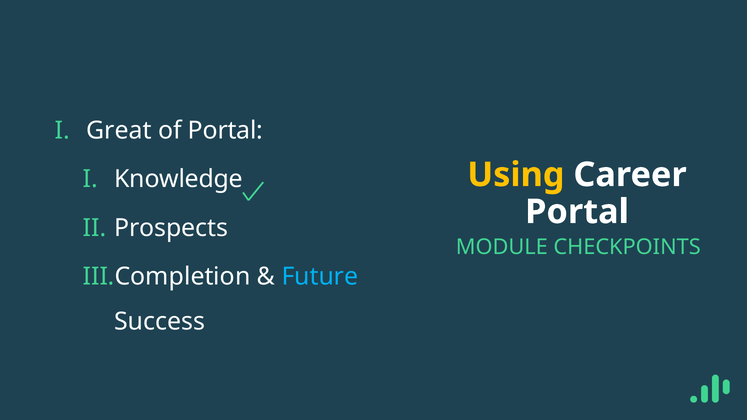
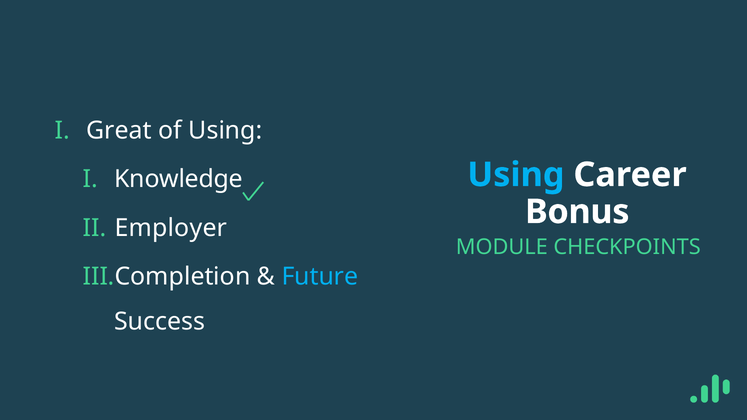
of Portal: Portal -> Using
Using at (516, 175) colour: yellow -> light blue
Portal at (577, 212): Portal -> Bonus
Prospects: Prospects -> Employer
